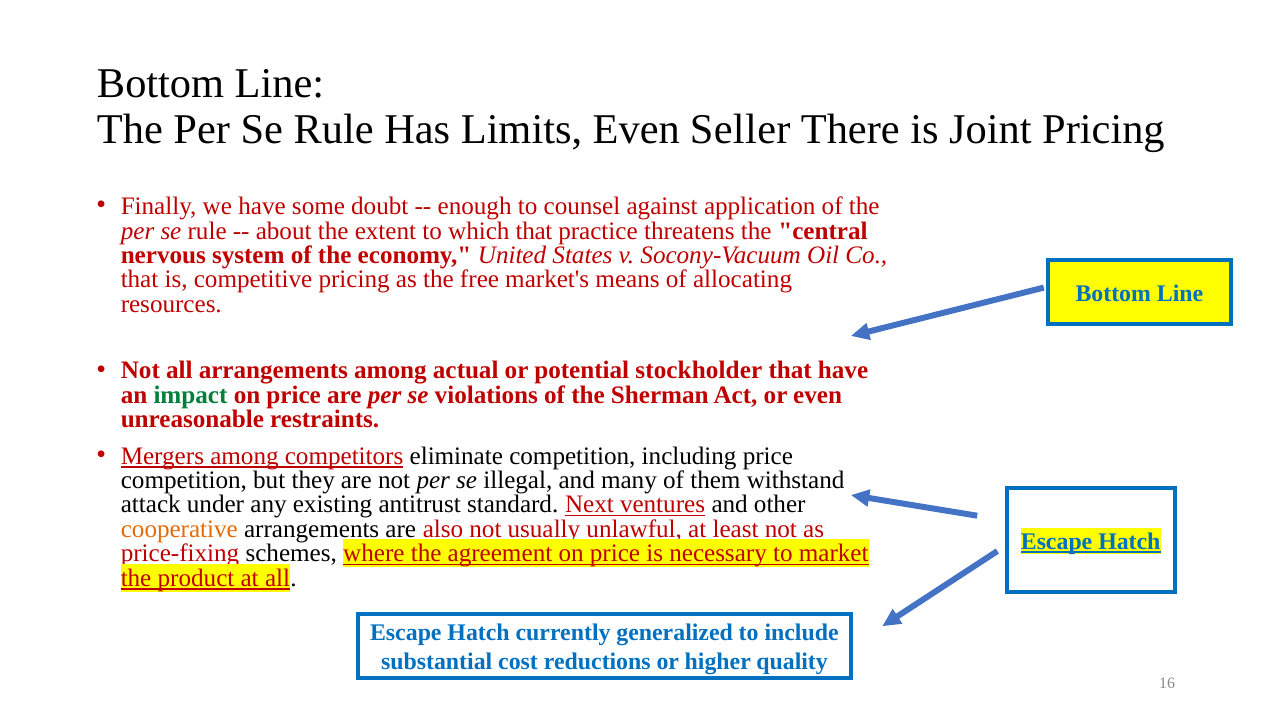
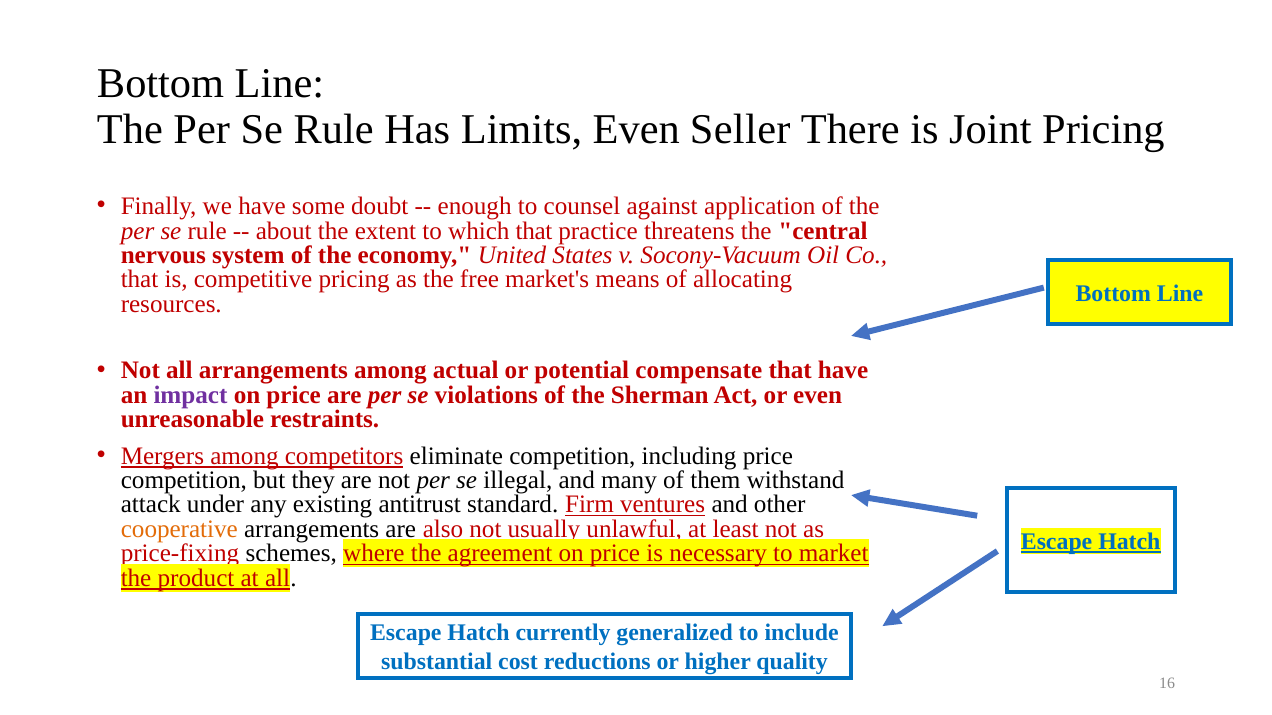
stockholder: stockholder -> compensate
impact colour: green -> purple
Next: Next -> Firm
